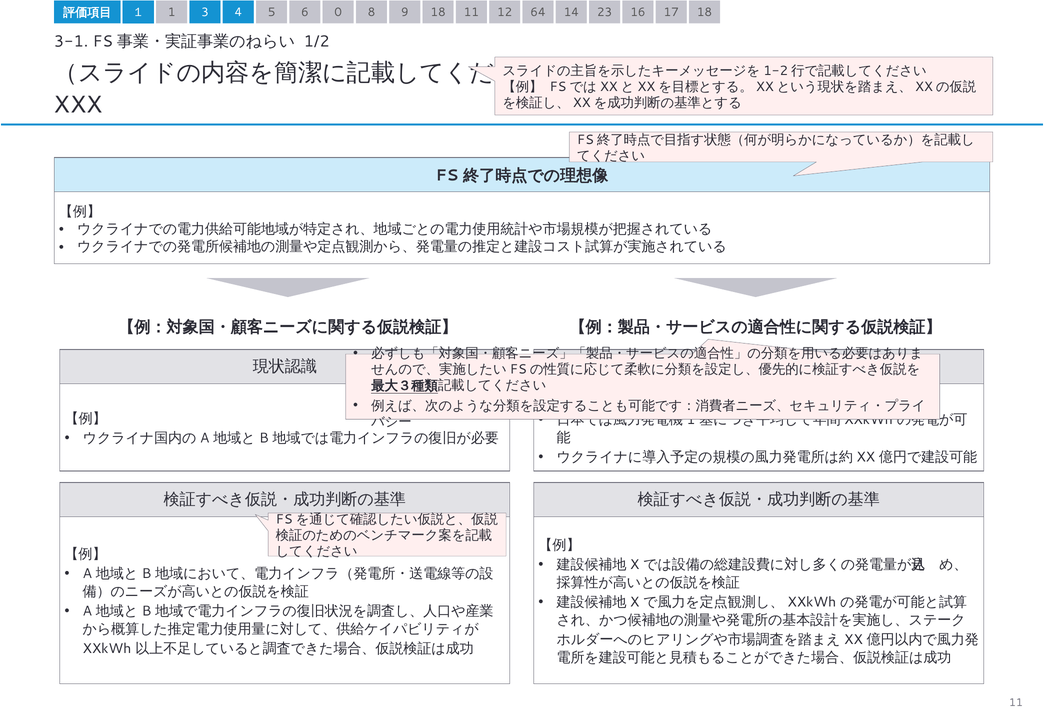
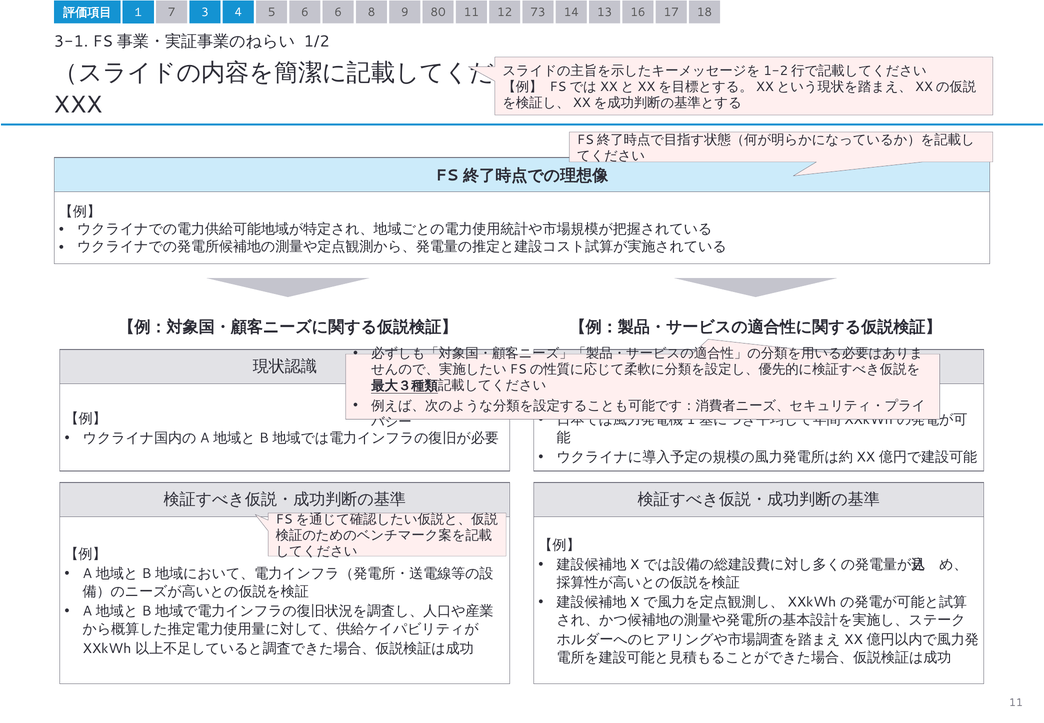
１ 1: 1 -> 7
6 0: 0 -> 6
9 18: 18 -> 80
64: 64 -> 73
23: 23 -> 13
